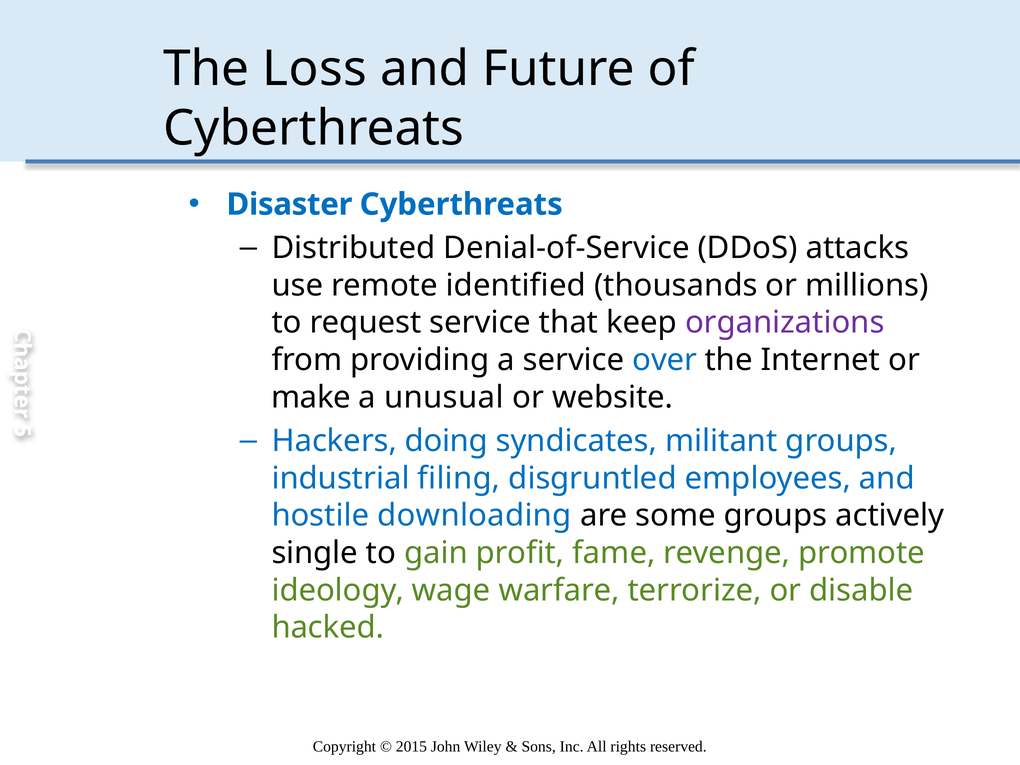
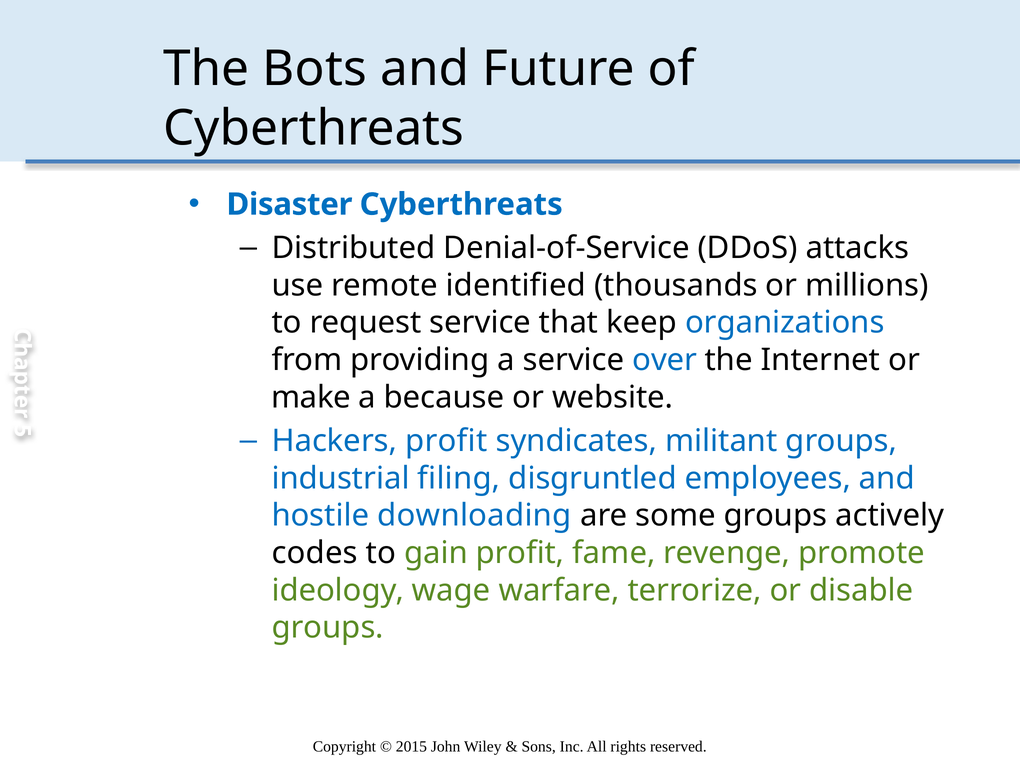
Loss: Loss -> Bots
organizations colour: purple -> blue
unusual: unusual -> because
Hackers doing: doing -> profit
single: single -> codes
hacked at (328, 628): hacked -> groups
